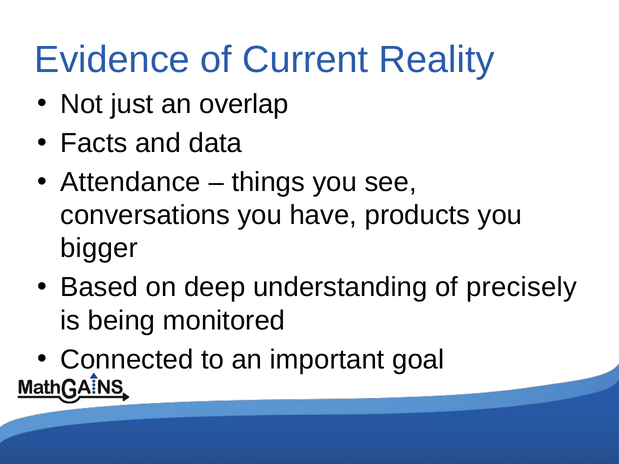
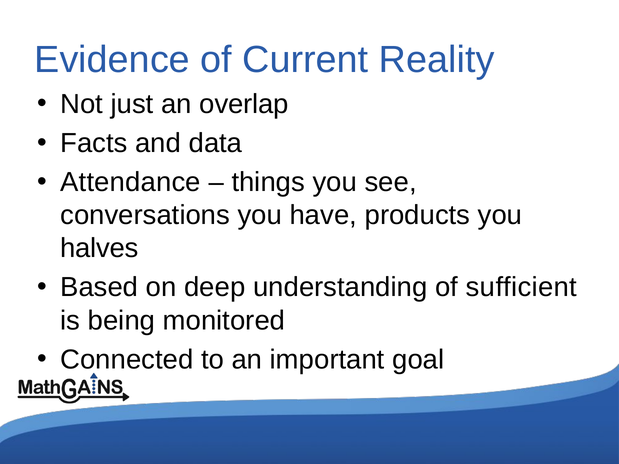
bigger: bigger -> halves
precisely: precisely -> sufficient
